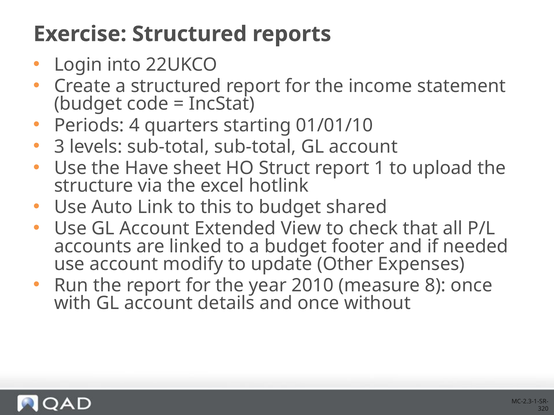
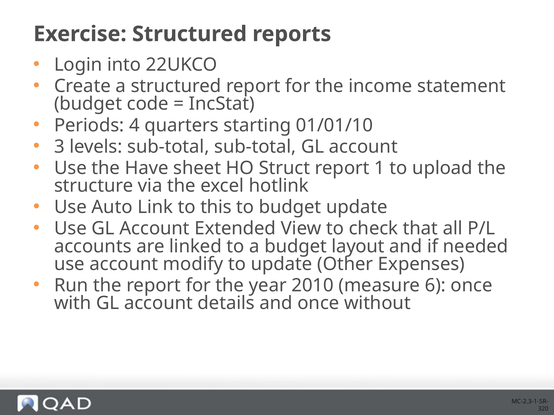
budget shared: shared -> update
footer: footer -> layout
8: 8 -> 6
